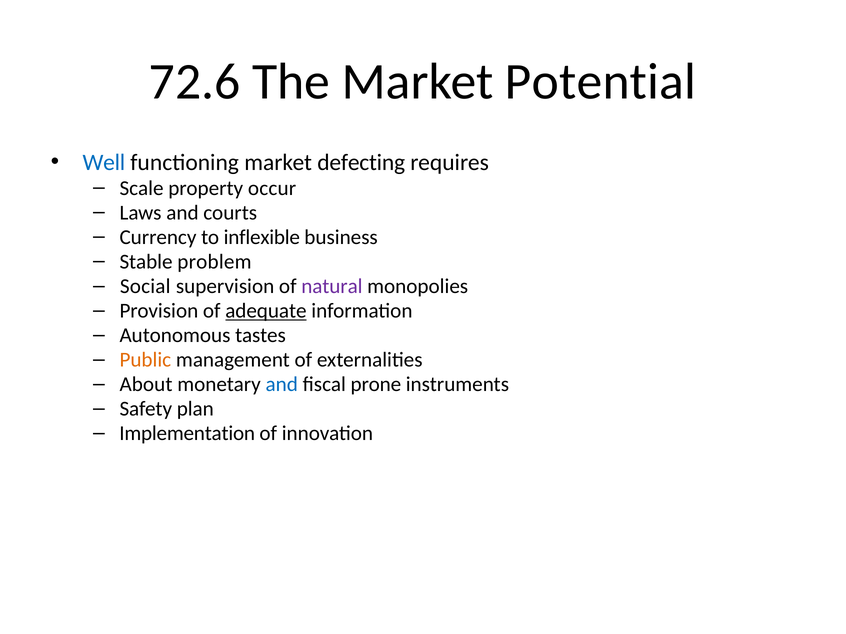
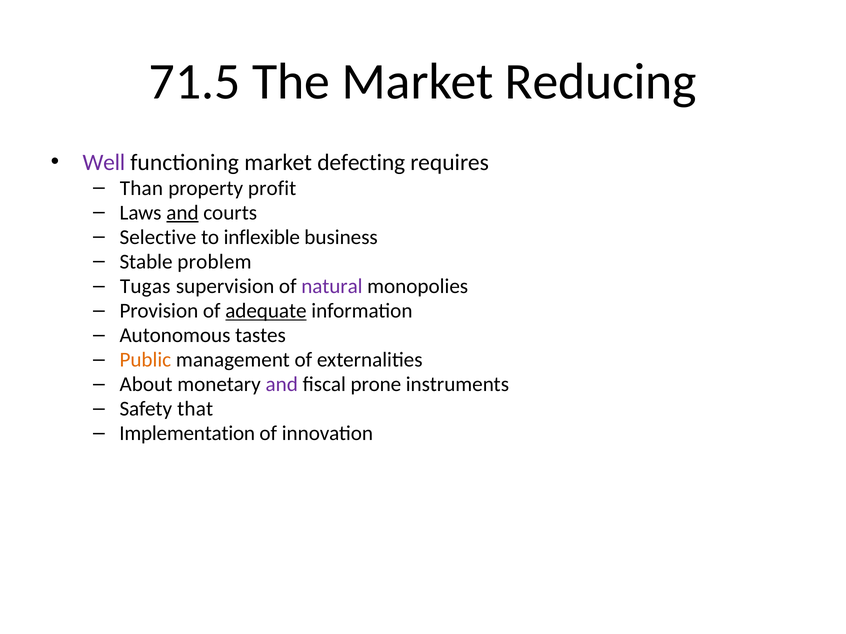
72.6: 72.6 -> 71.5
Potential: Potential -> Reducing
Well colour: blue -> purple
Scale: Scale -> Than
occur: occur -> profit
and at (182, 213) underline: none -> present
Currency: Currency -> Selective
Social: Social -> Tugas
and at (282, 385) colour: blue -> purple
plan: plan -> that
